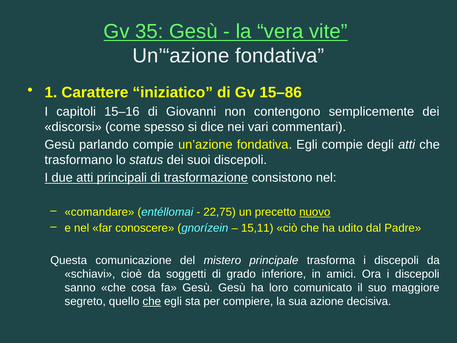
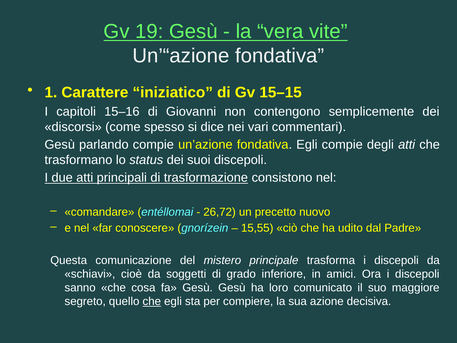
35: 35 -> 19
15–86: 15–86 -> 15–15
22,75: 22,75 -> 26,72
nuovo underline: present -> none
15,11: 15,11 -> 15,55
